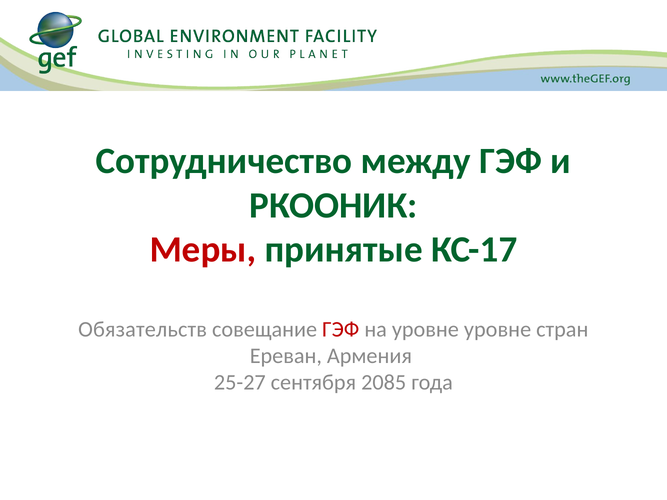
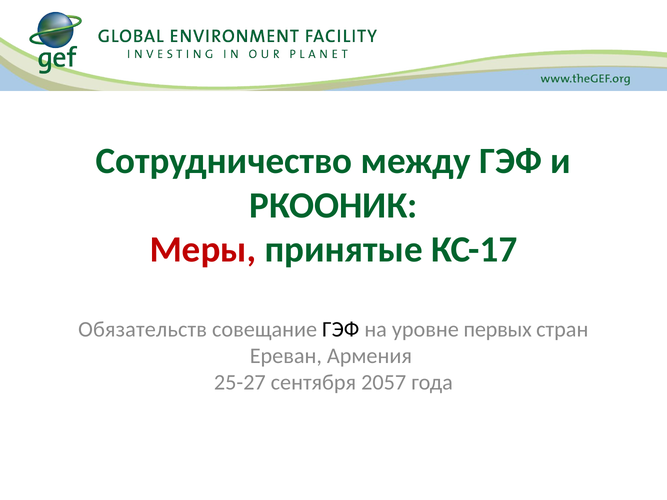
ГЭФ at (341, 329) colour: red -> black
уровне уровне: уровне -> первых
2085: 2085 -> 2057
